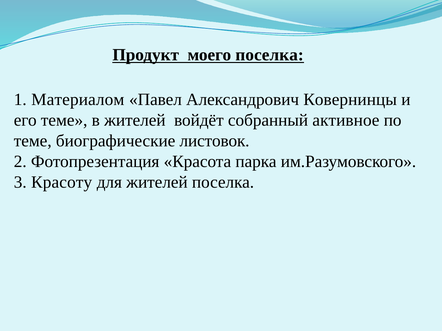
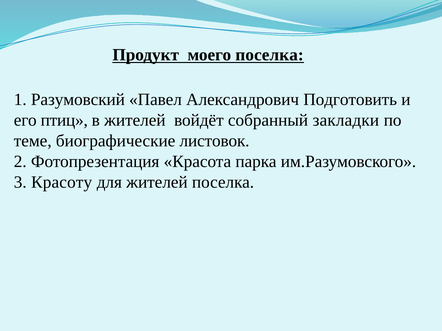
Материалом: Материалом -> Разумовский
Ковернинцы: Ковернинцы -> Подготовить
его теме: теме -> птиц
активное: активное -> закладки
